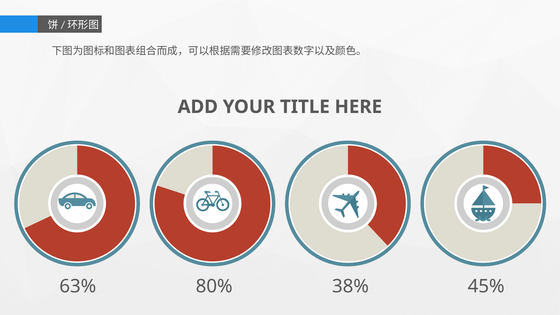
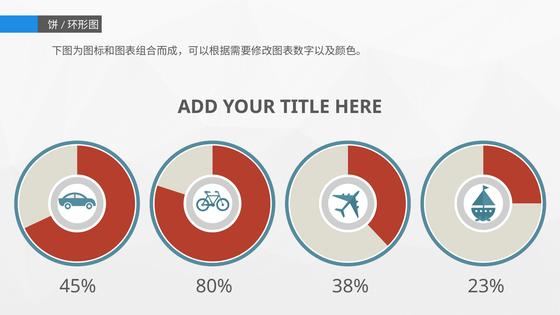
63%: 63% -> 45%
45%: 45% -> 23%
